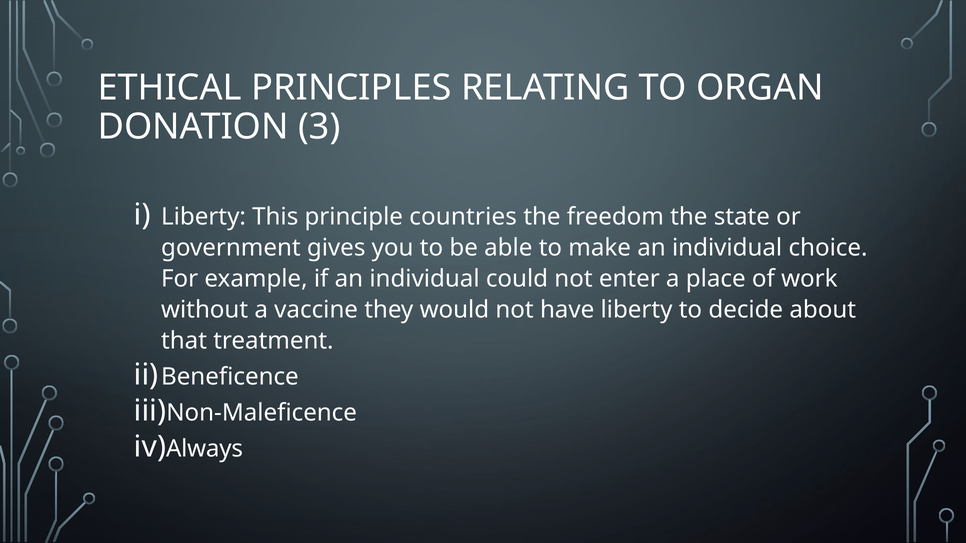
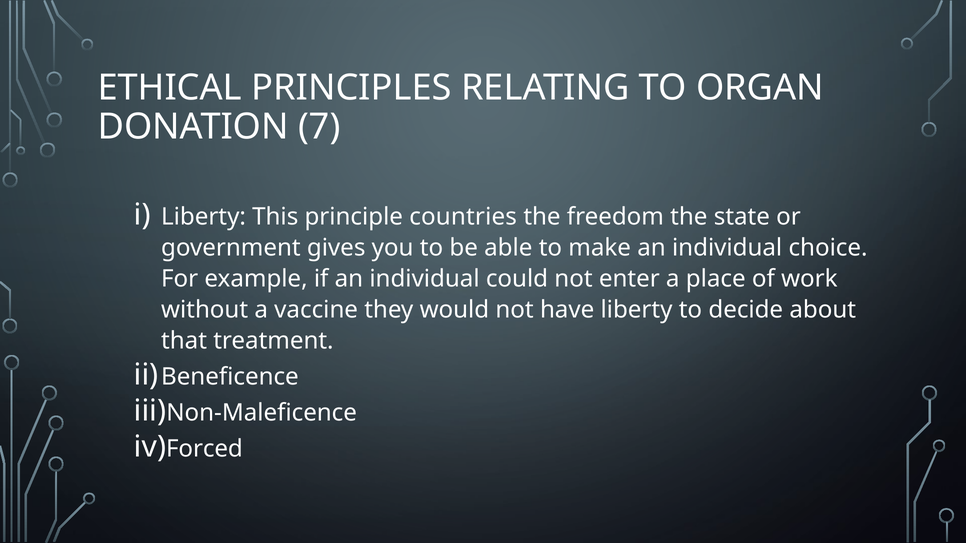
3: 3 -> 7
Always: Always -> Forced
